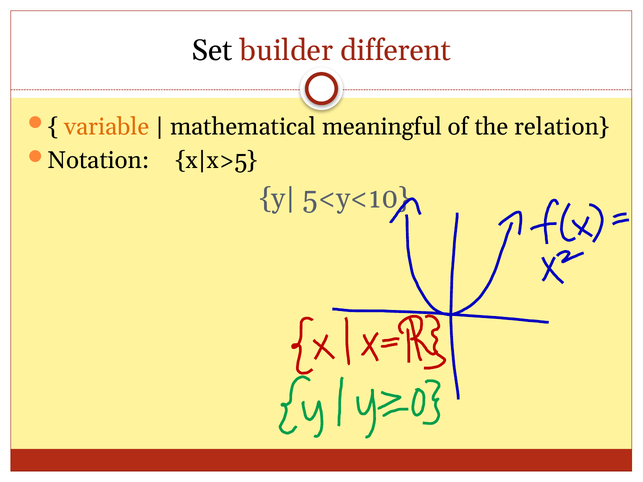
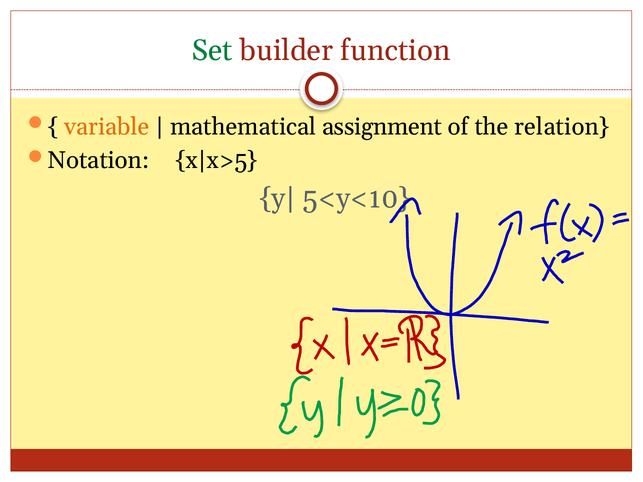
Set colour: black -> green
different: different -> function
meaningful: meaningful -> assignment
